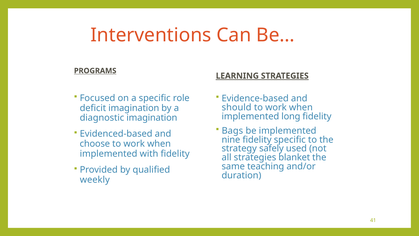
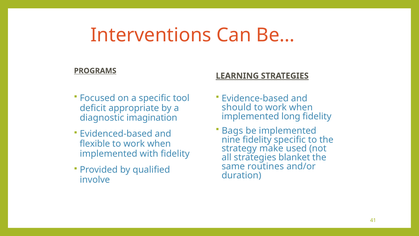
role: role -> tool
deficit imagination: imagination -> appropriate
choose: choose -> flexible
safely: safely -> make
teaching: teaching -> routines
weekly: weekly -> involve
